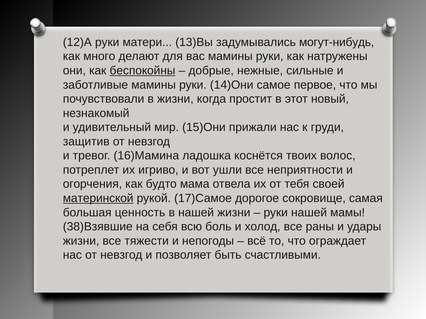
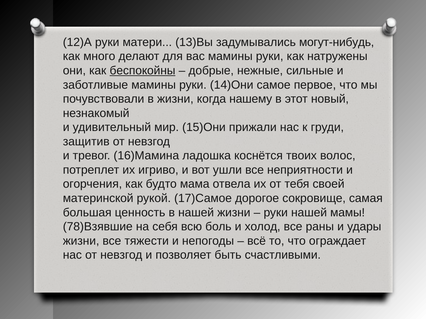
простит: простит -> нашему
материнской underline: present -> none
38)Взявшие: 38)Взявшие -> 78)Взявшие
